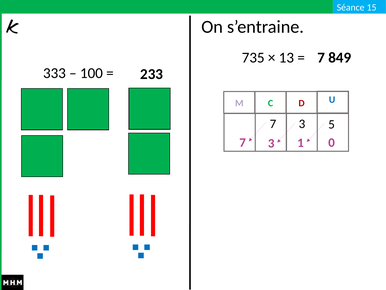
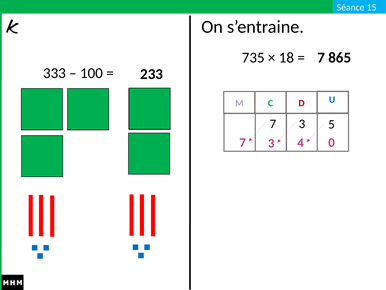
849: 849 -> 865
13: 13 -> 18
1: 1 -> 4
